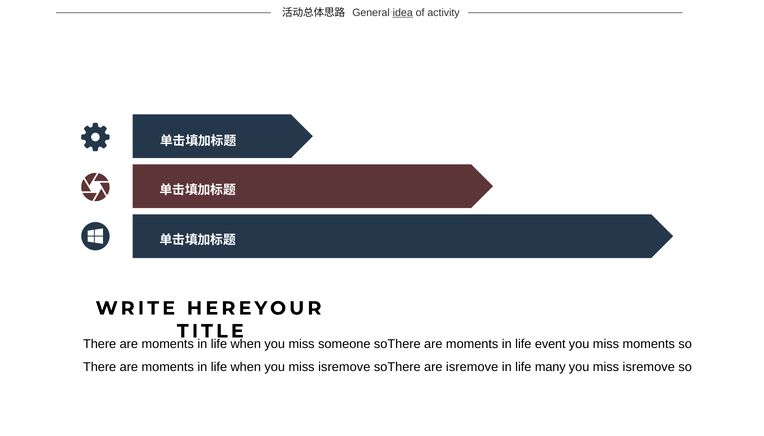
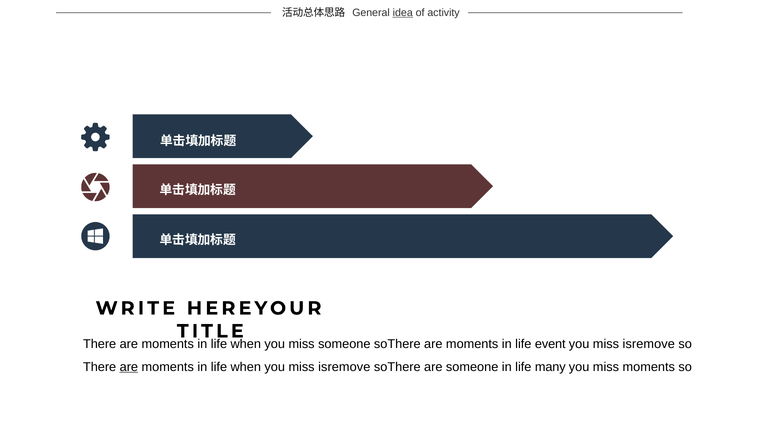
moments at (649, 344): moments -> isremove
are at (129, 367) underline: none -> present
are isremove: isremove -> someone
isremove at (649, 367): isremove -> moments
